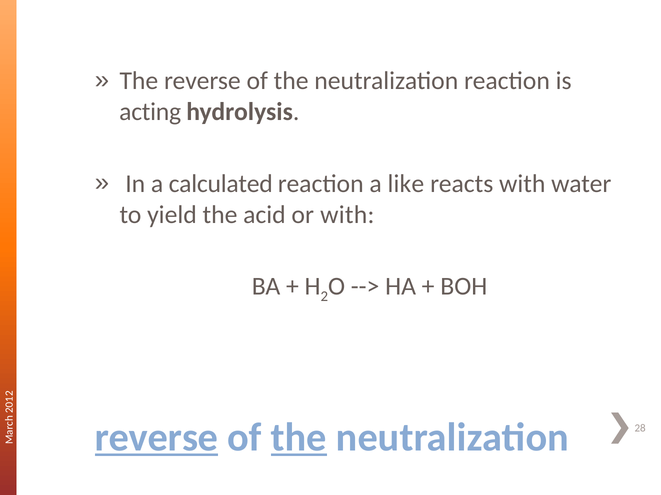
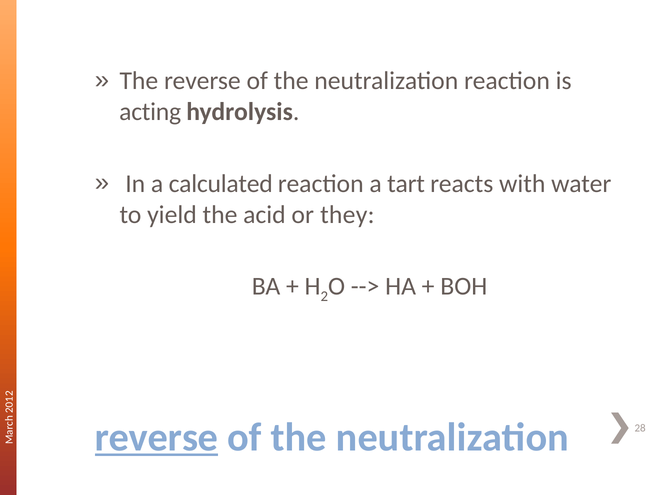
like: like -> tart
or with: with -> they
the at (299, 438) underline: present -> none
